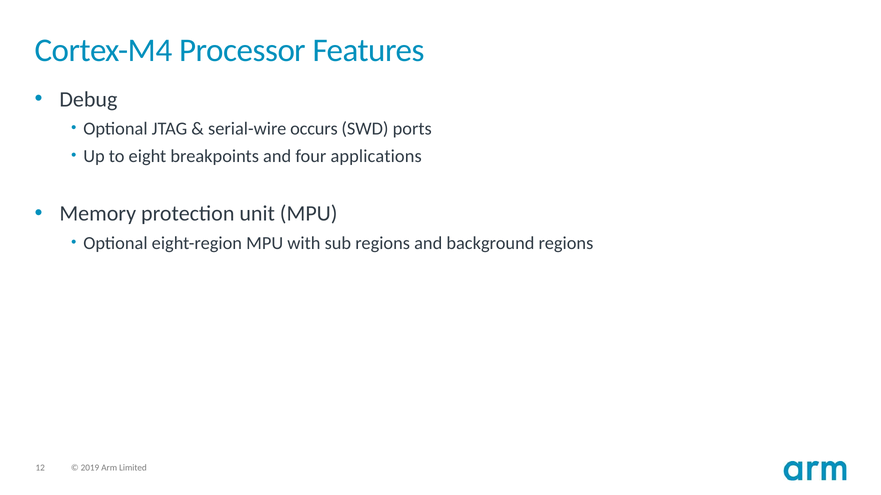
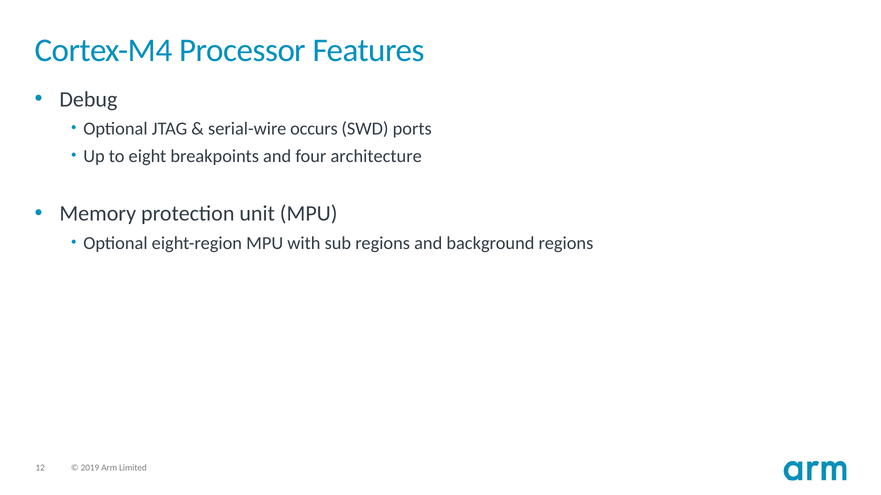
applications: applications -> architecture
